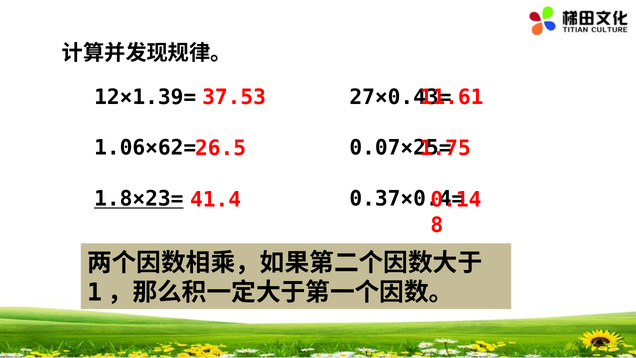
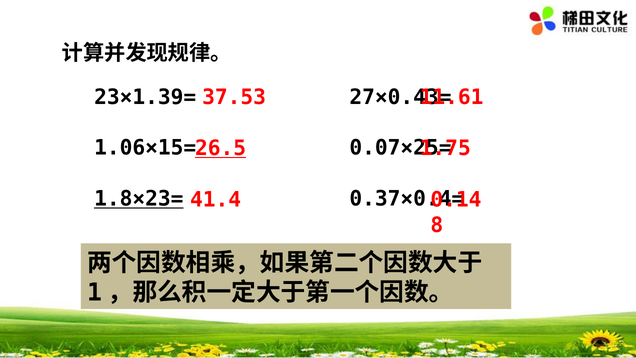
12×1.39=: 12×1.39= -> 23×1.39=
1.06×62=: 1.06×62= -> 1.06×15=
26.5 underline: none -> present
